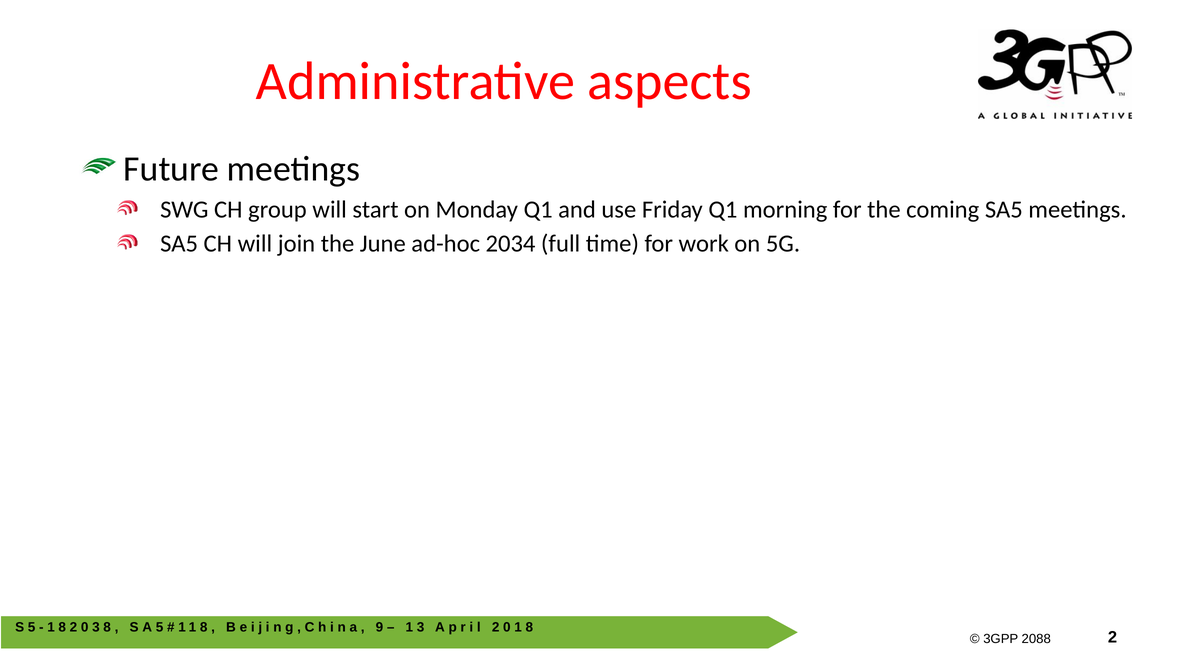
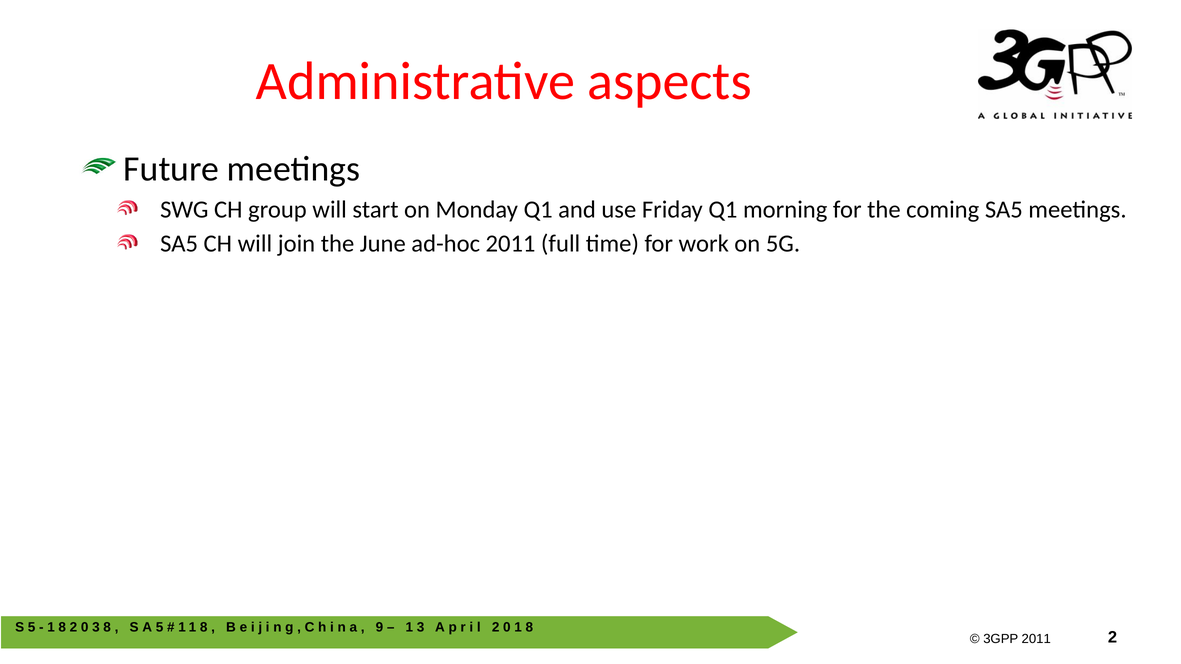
ad-hoc 2034: 2034 -> 2011
2088 at (1036, 639): 2088 -> 2011
